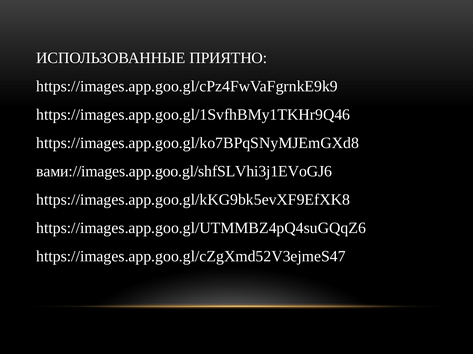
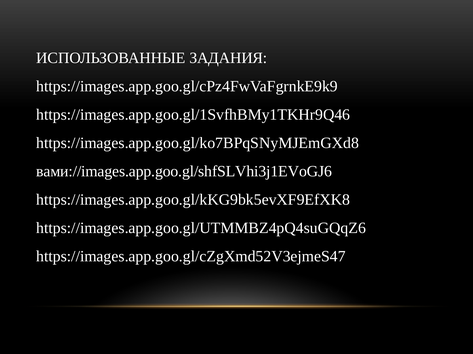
ПРИЯТНО: ПРИЯТНО -> ЗАДАНИЯ
